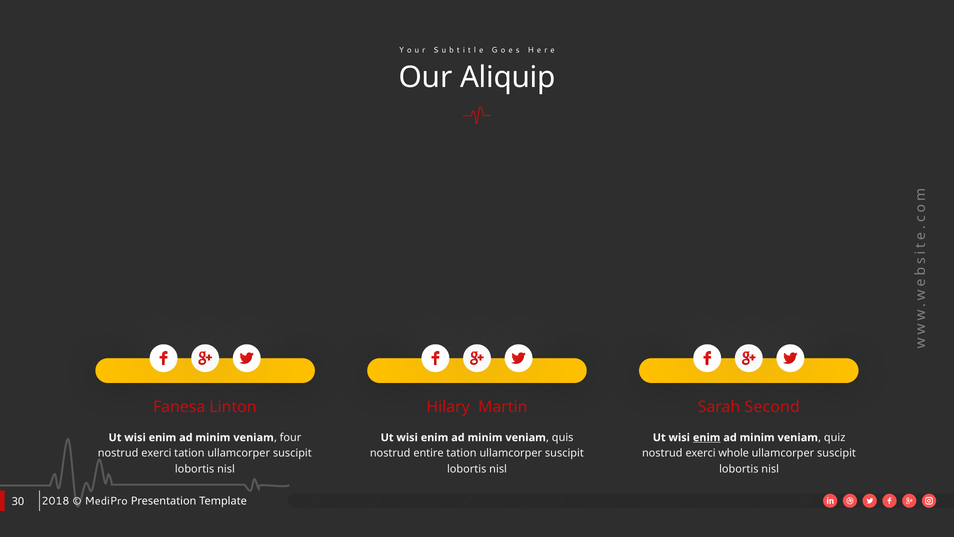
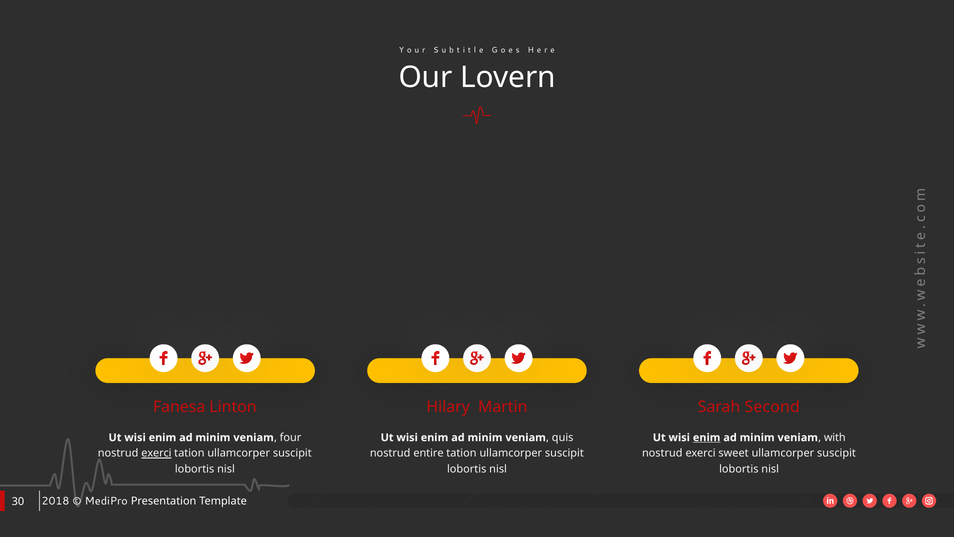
Aliquip: Aliquip -> Lovern
quiz: quiz -> with
exerci at (156, 453) underline: none -> present
whole: whole -> sweet
